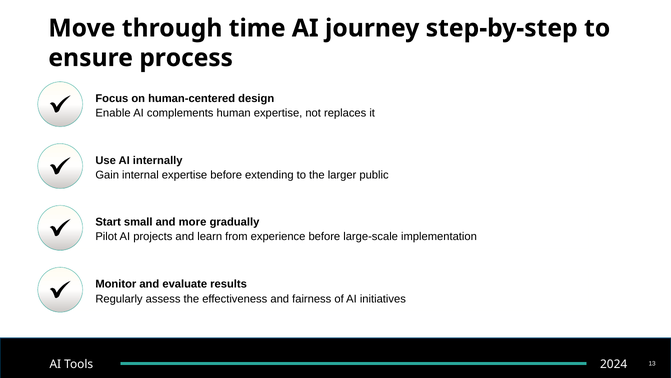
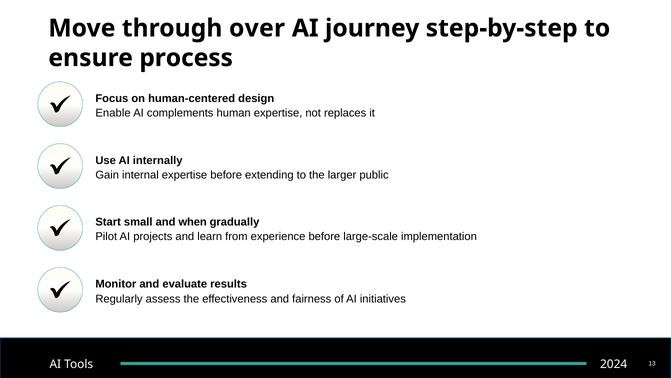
time: time -> over
more: more -> when
